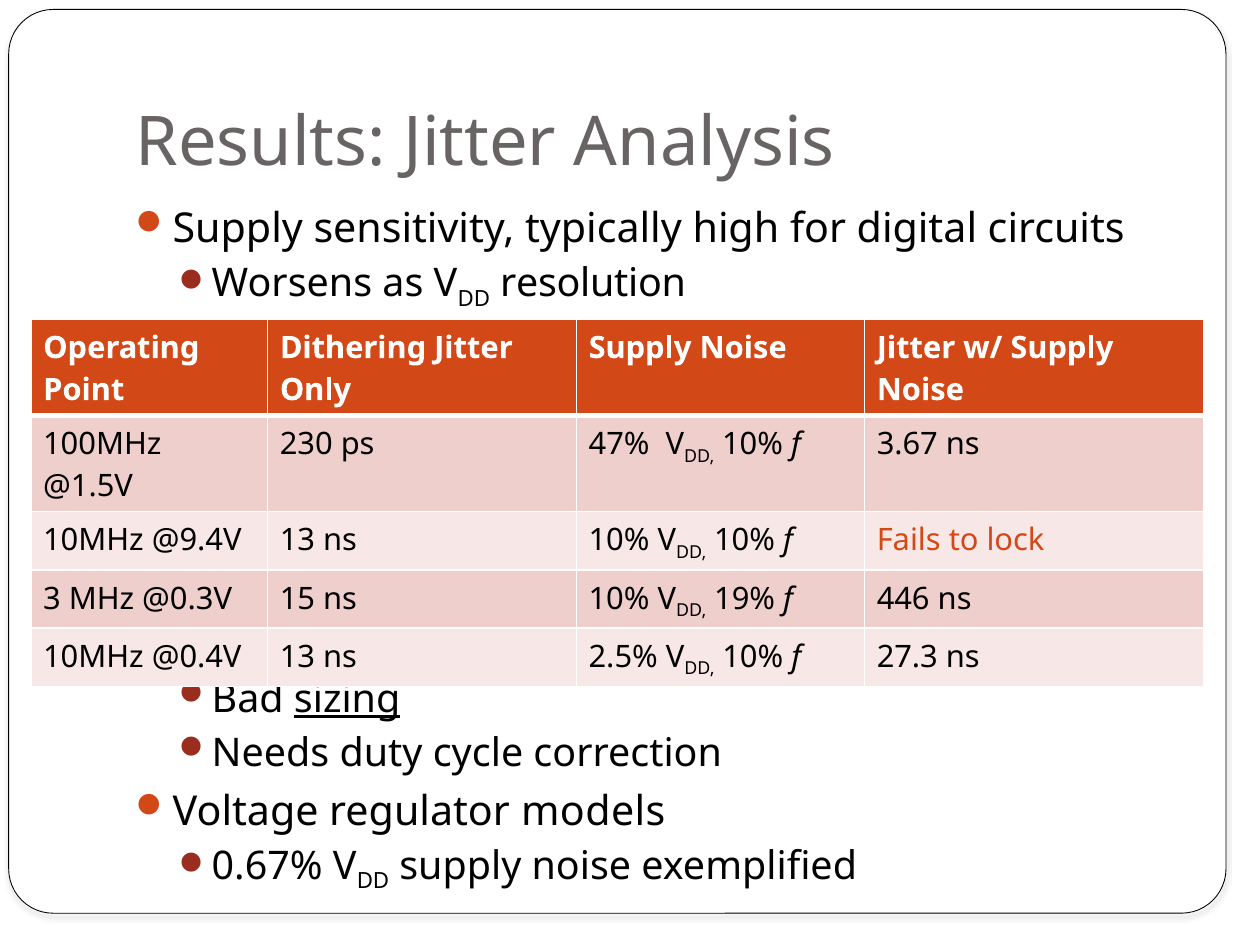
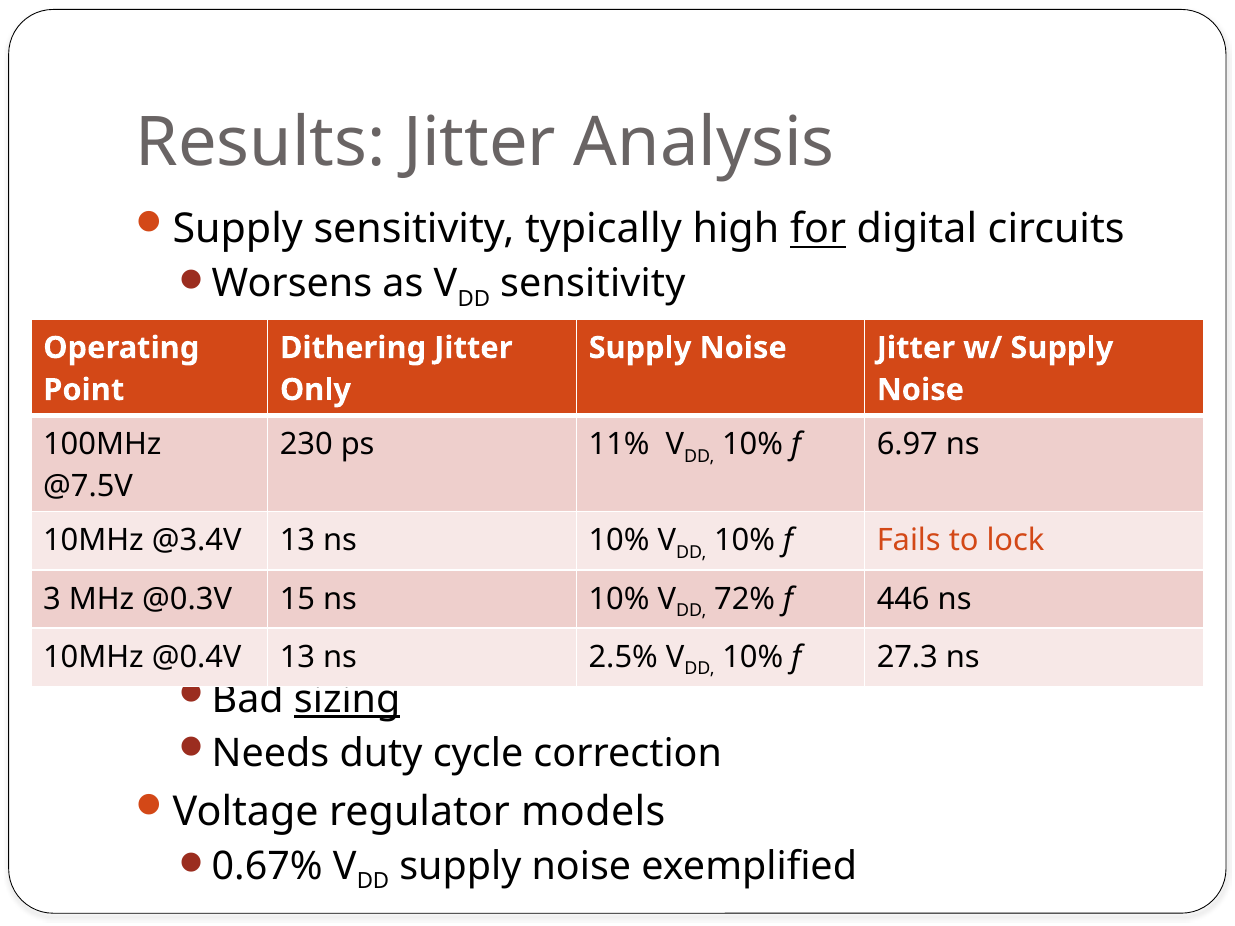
for underline: none -> present
resolution at (593, 284): resolution -> sensitivity
47%: 47% -> 11%
3.67: 3.67 -> 6.97
@1.5V: @1.5V -> @7.5V
@9.4V: @9.4V -> @3.4V
19%: 19% -> 72%
